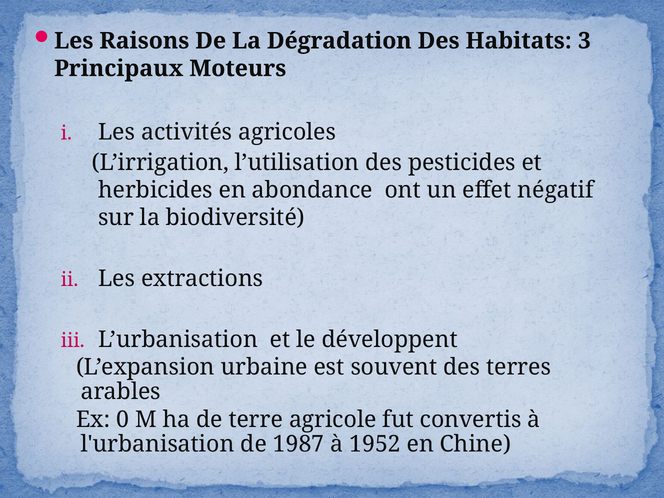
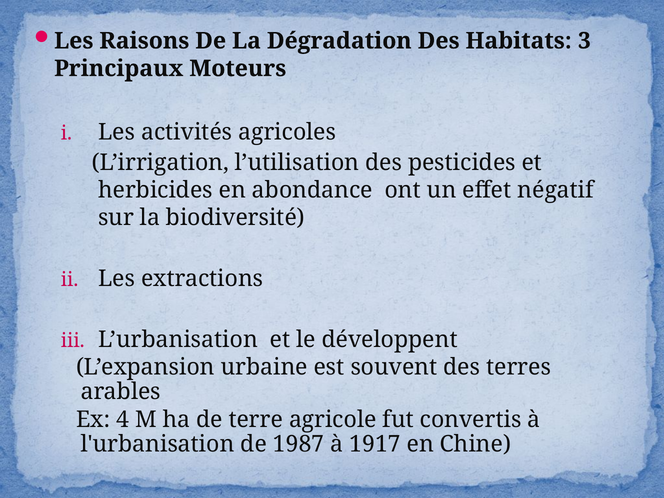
0: 0 -> 4
1952: 1952 -> 1917
